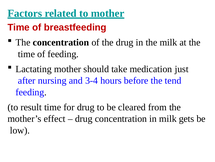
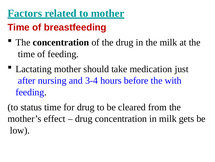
tend: tend -> with
result: result -> status
